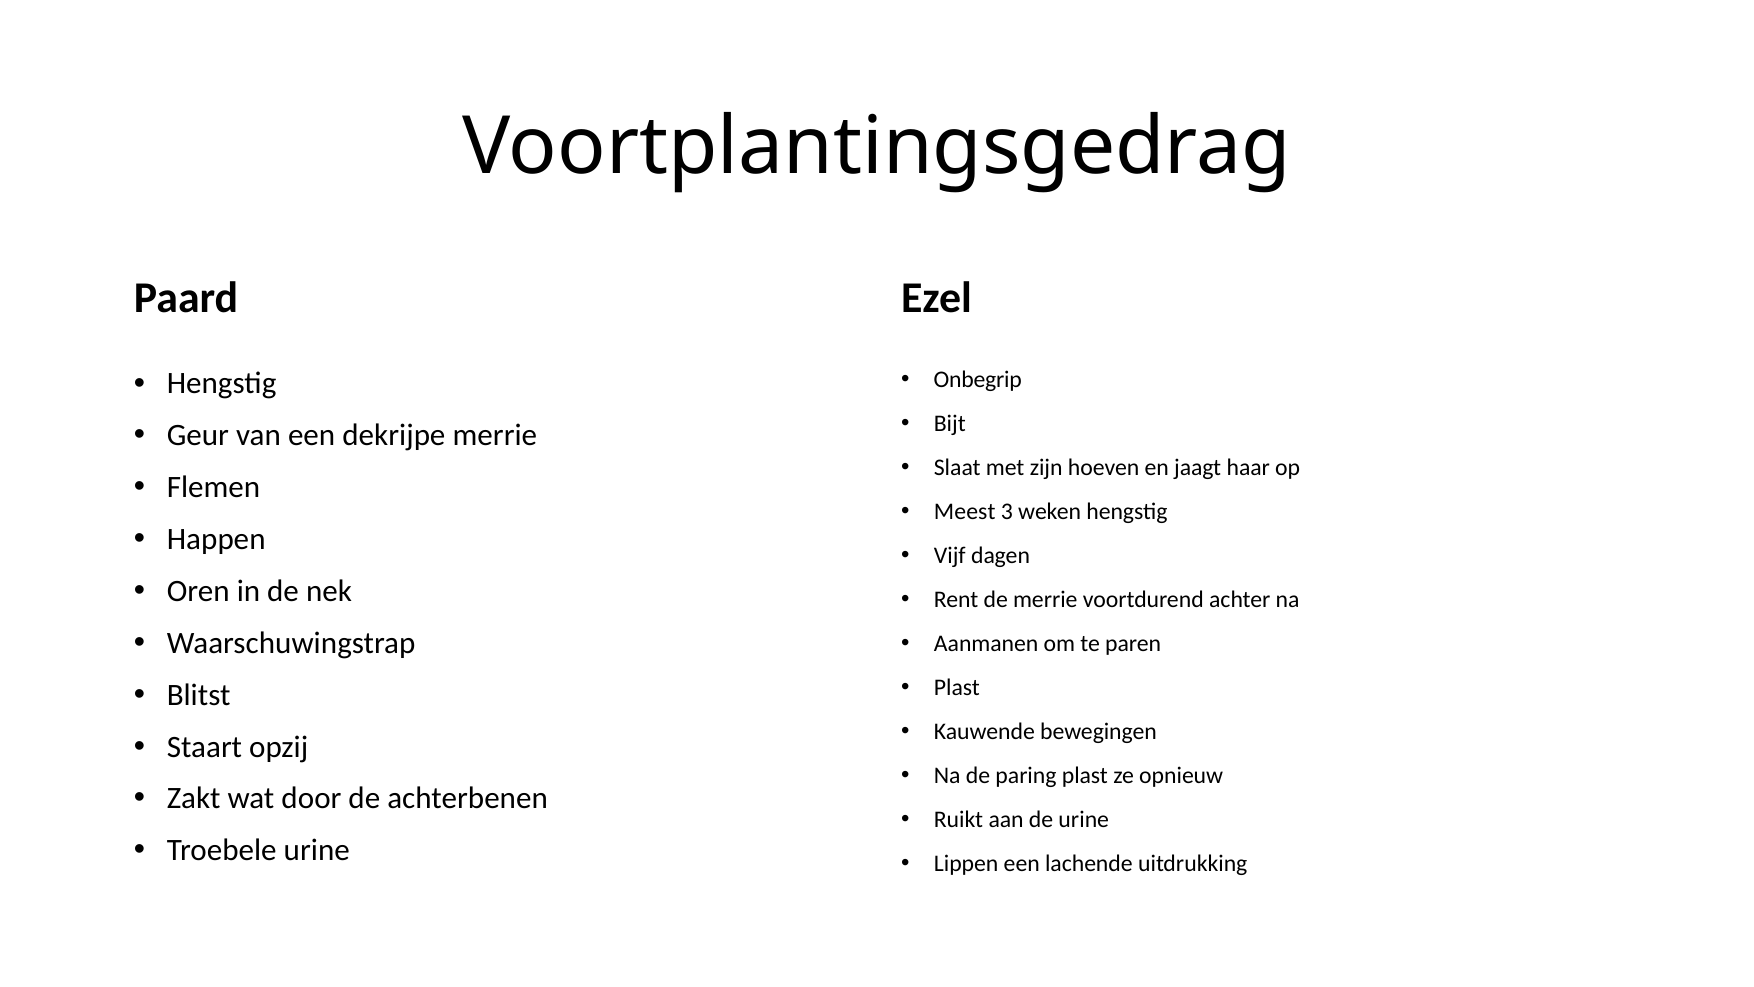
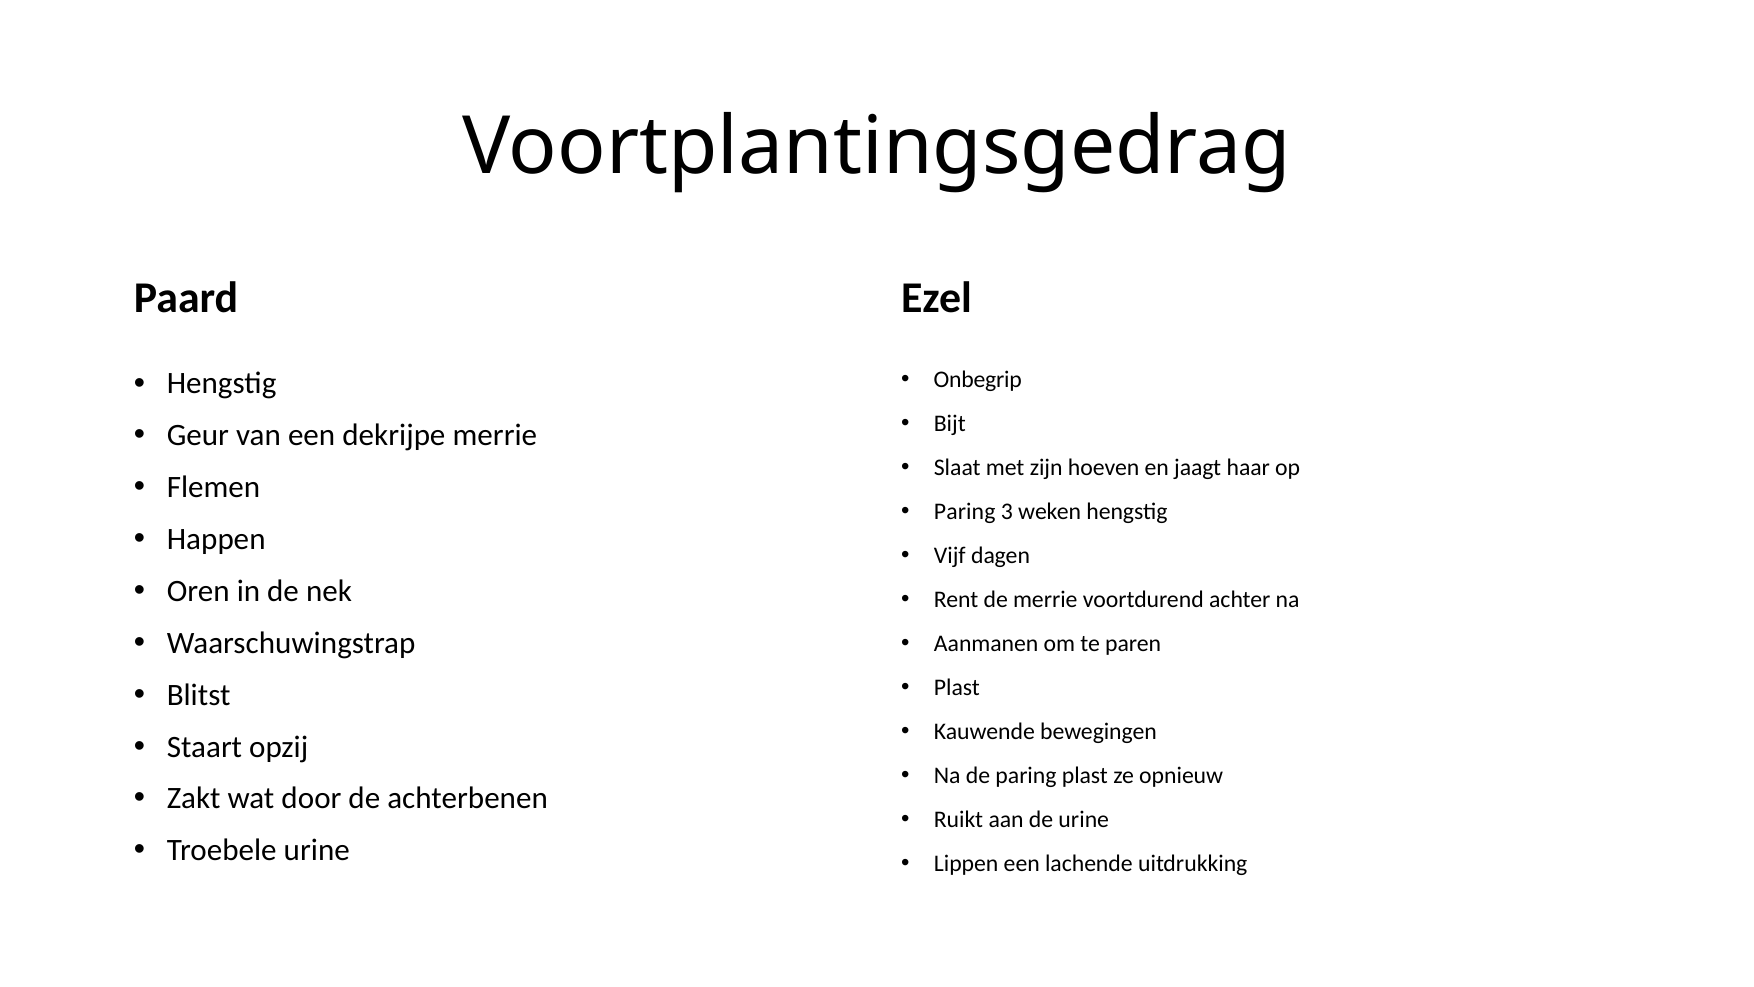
Meest at (965, 512): Meest -> Paring
